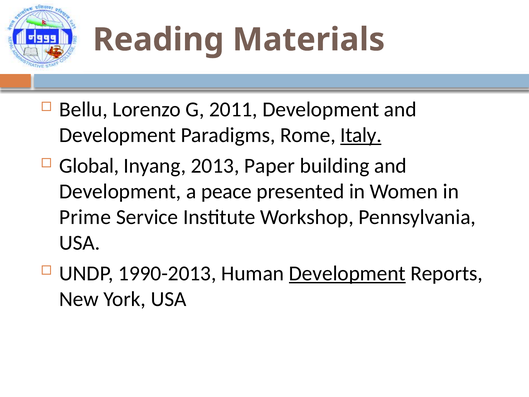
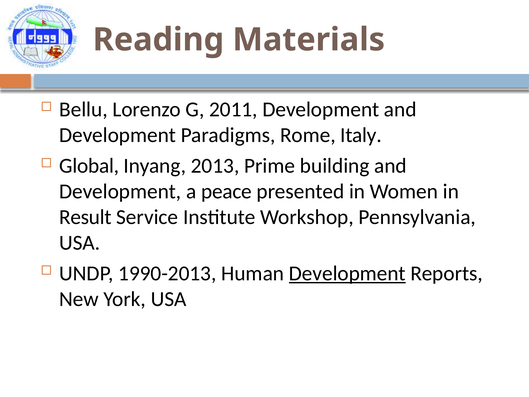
Italy underline: present -> none
Paper: Paper -> Prime
Prime: Prime -> Result
